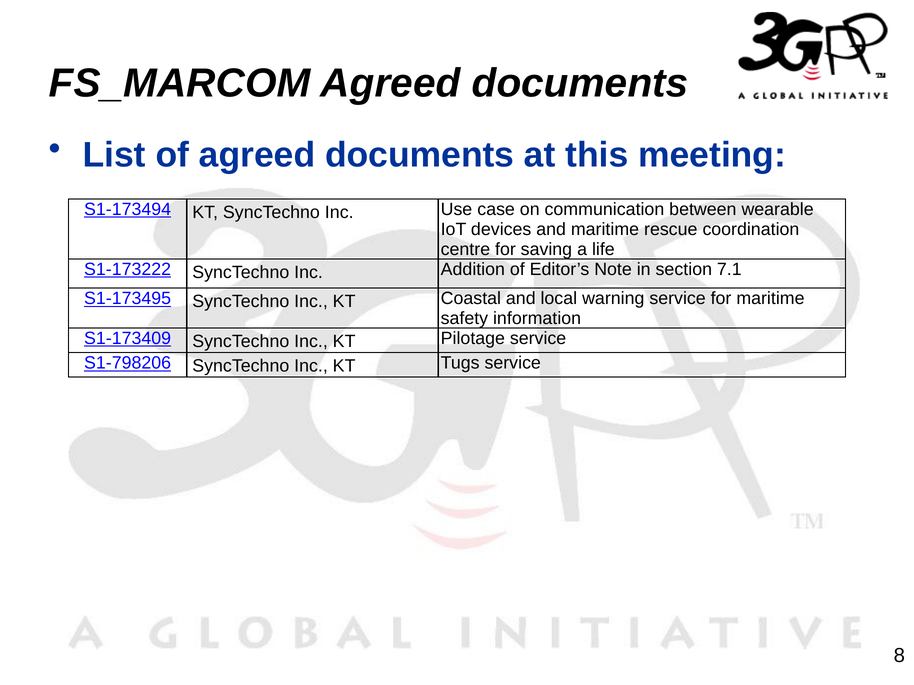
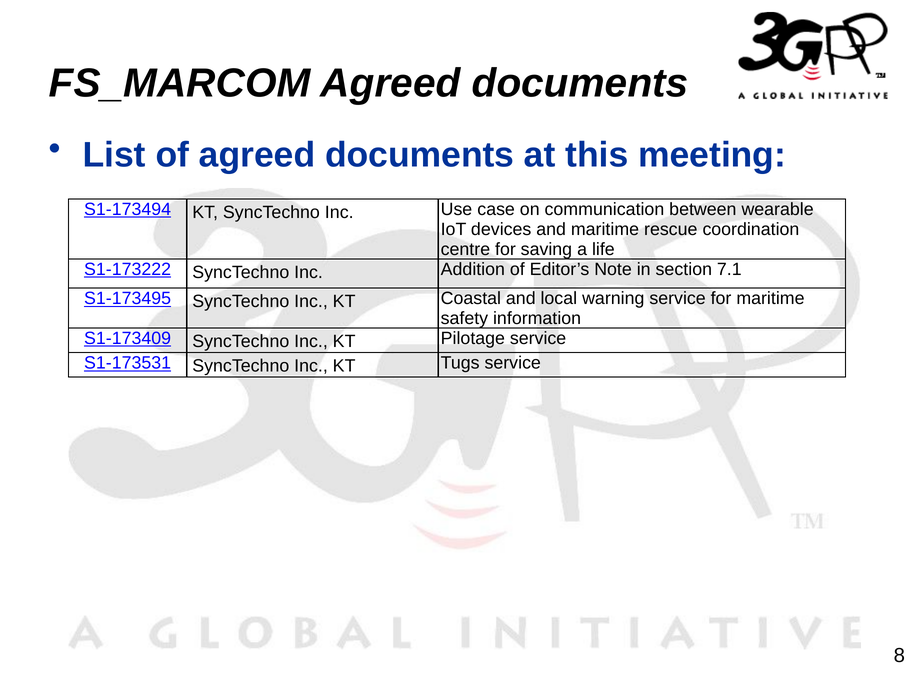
S1-798206: S1-798206 -> S1-173531
